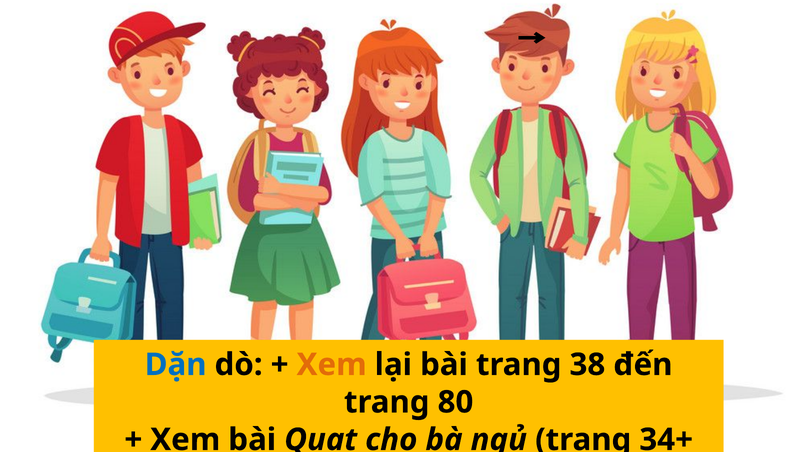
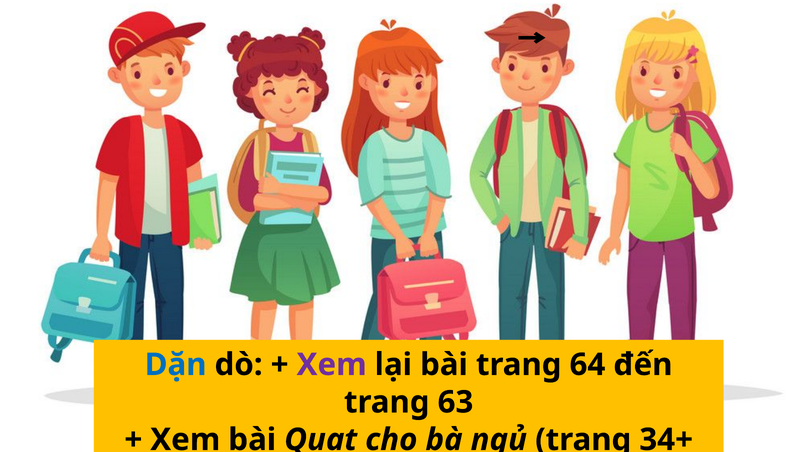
Xem at (332, 365) colour: orange -> purple
38: 38 -> 64
80: 80 -> 63
